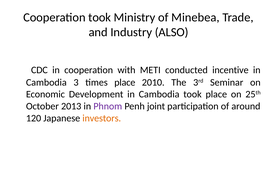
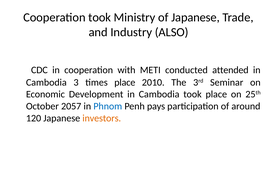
of Minebea: Minebea -> Japanese
incentive: incentive -> attended
2013: 2013 -> 2057
Phnom colour: purple -> blue
joint: joint -> pays
